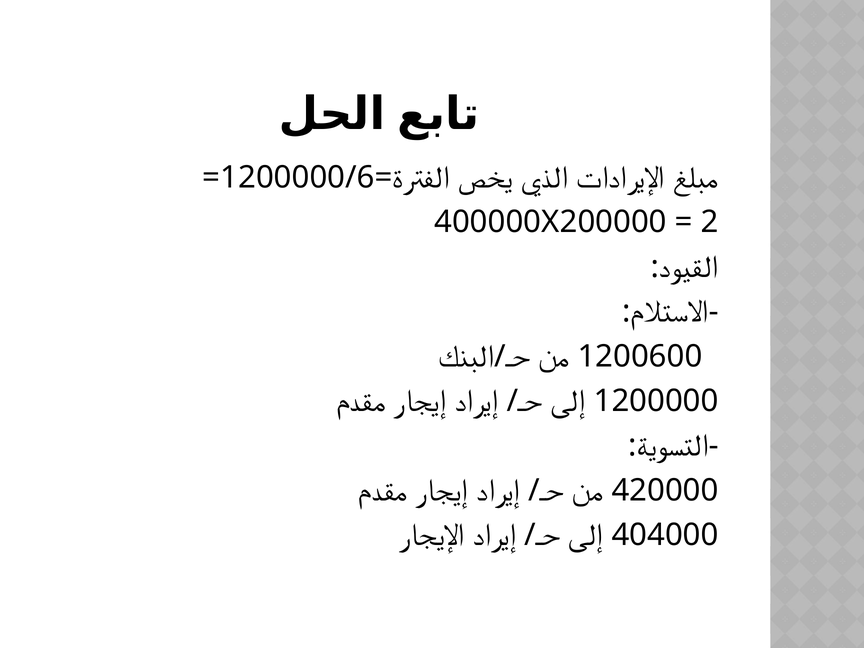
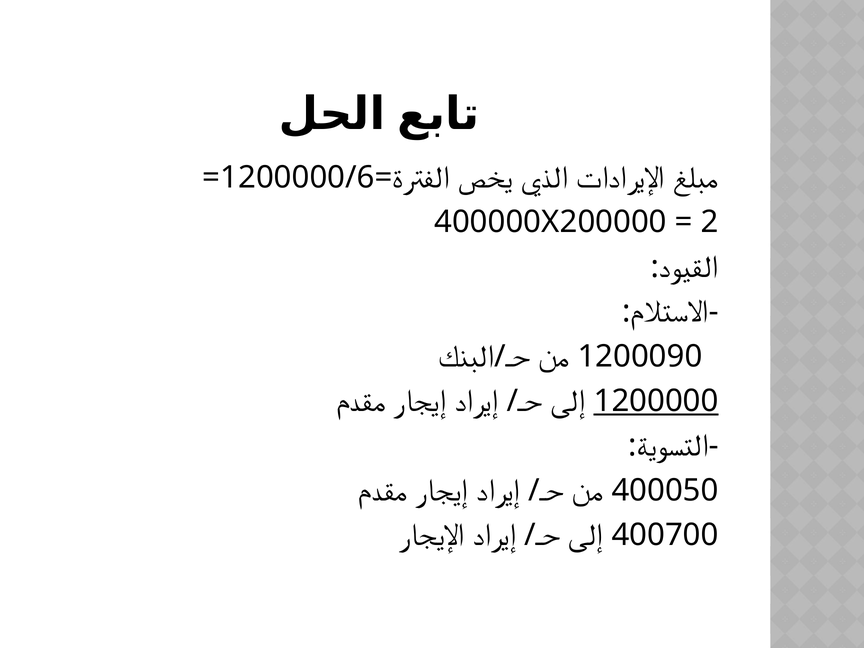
1200600: 1200600 -> 1200090
1200000 underline: none -> present
420000: 420000 -> 400050
404000: 404000 -> 400700
